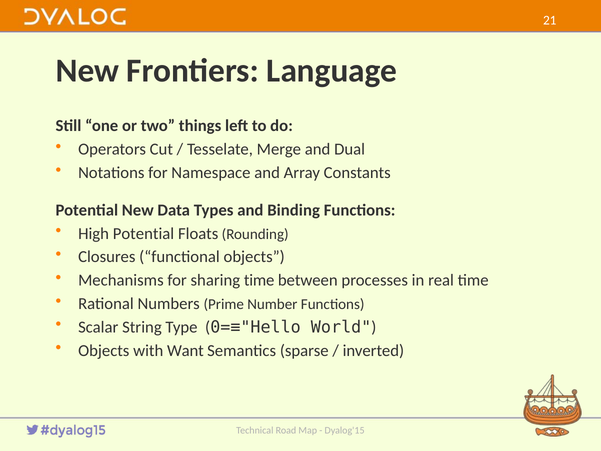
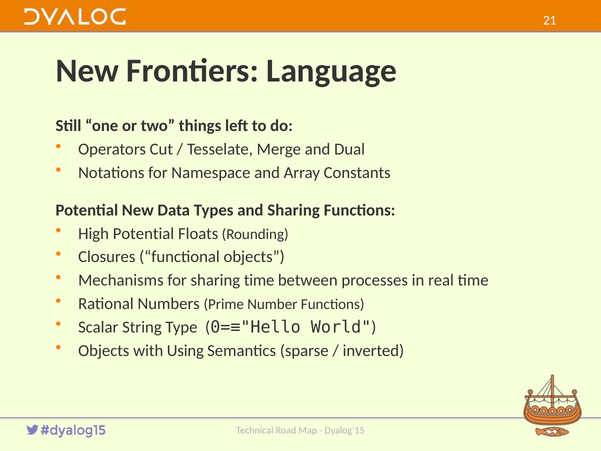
and Binding: Binding -> Sharing
Want: Want -> Using
